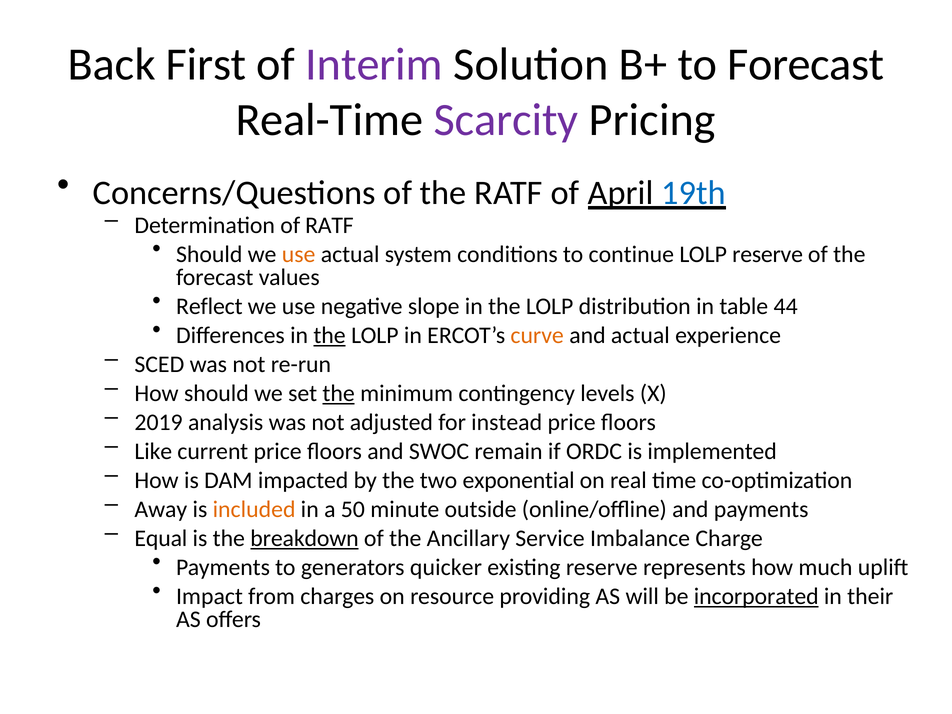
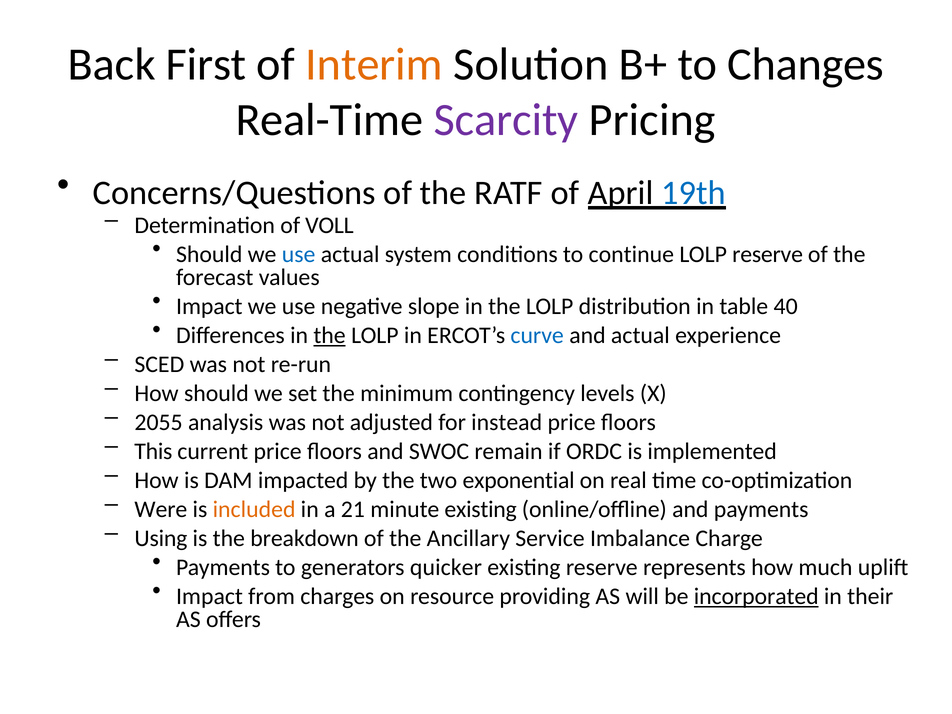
Interim colour: purple -> orange
to Forecast: Forecast -> Changes
of RATF: RATF -> VOLL
use at (299, 255) colour: orange -> blue
Reflect at (209, 306): Reflect -> Impact
44: 44 -> 40
curve colour: orange -> blue
the at (339, 393) underline: present -> none
2019: 2019 -> 2055
Like: Like -> This
Away: Away -> Were
50: 50 -> 21
minute outside: outside -> existing
Equal: Equal -> Using
breakdown underline: present -> none
